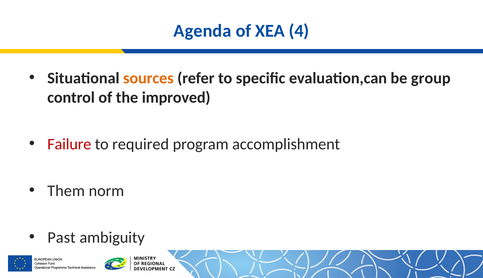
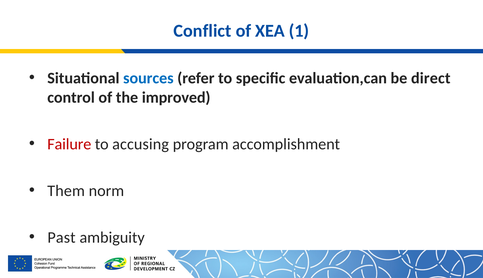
Agenda: Agenda -> Conflict
4: 4 -> 1
sources colour: orange -> blue
group: group -> direct
required: required -> accusing
